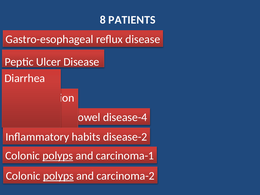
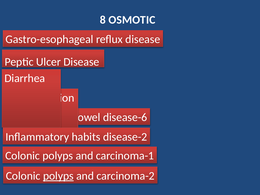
PATIENTS: PATIENTS -> OSMOTIC
disease-4: disease-4 -> disease-6
polyps at (58, 156) underline: present -> none
